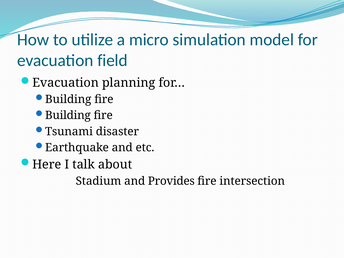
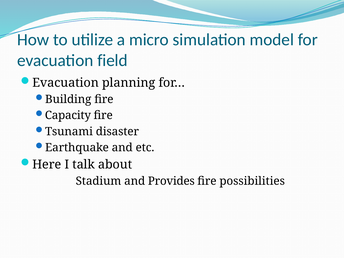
Building at (68, 115): Building -> Capacity
intersection: intersection -> possibilities
